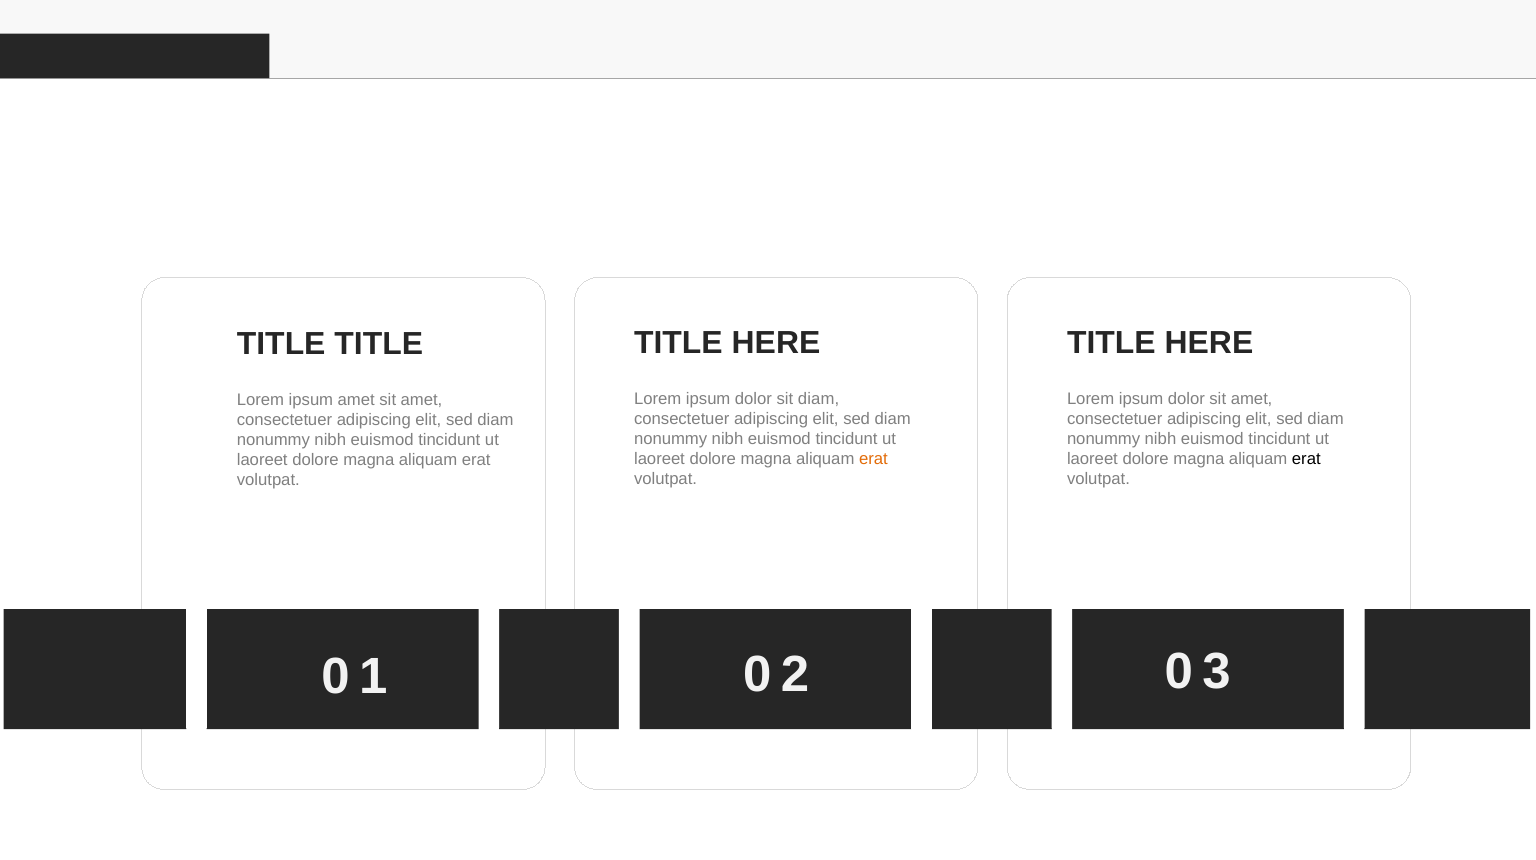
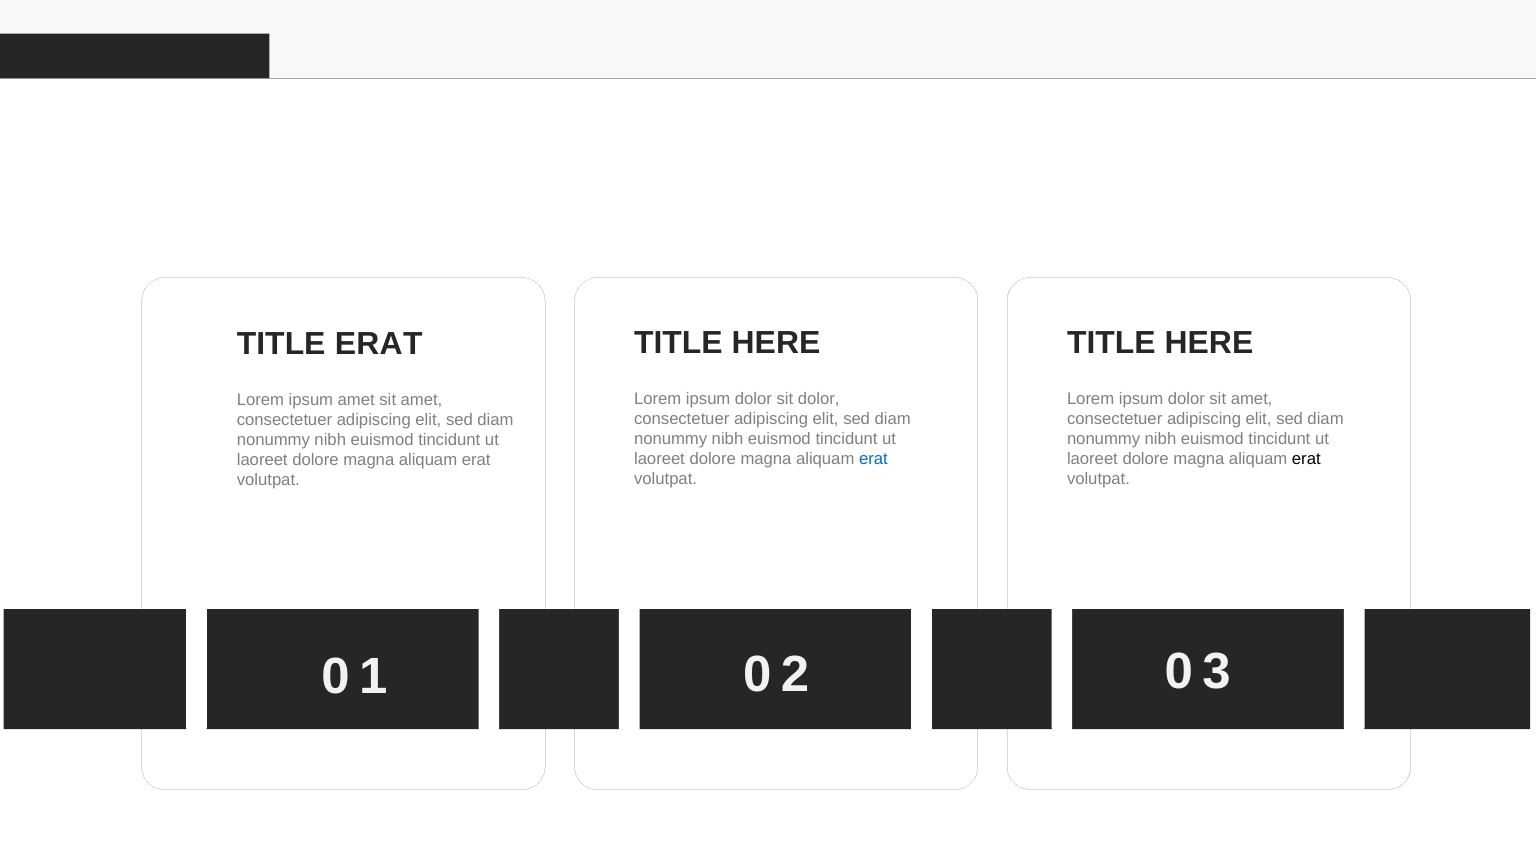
TITLE TITLE: TITLE -> ERAT
sit diam: diam -> dolor
erat at (873, 459) colour: orange -> blue
